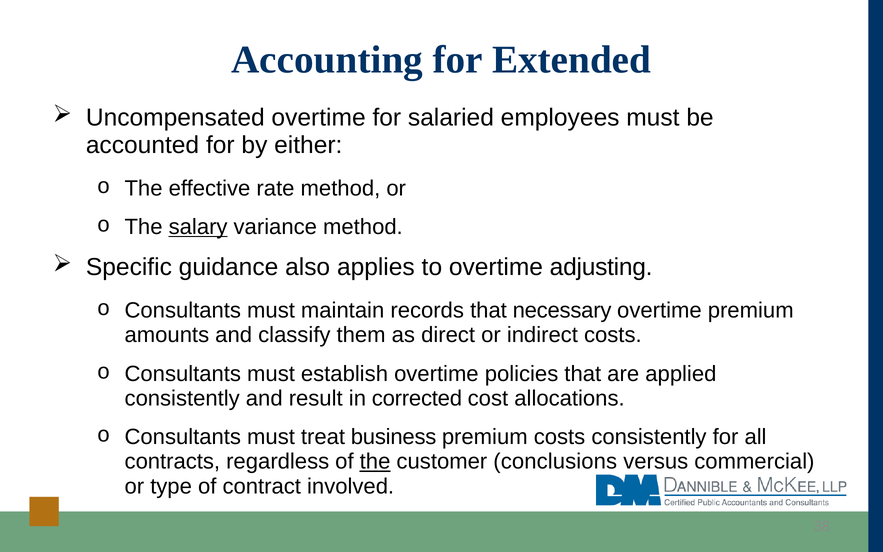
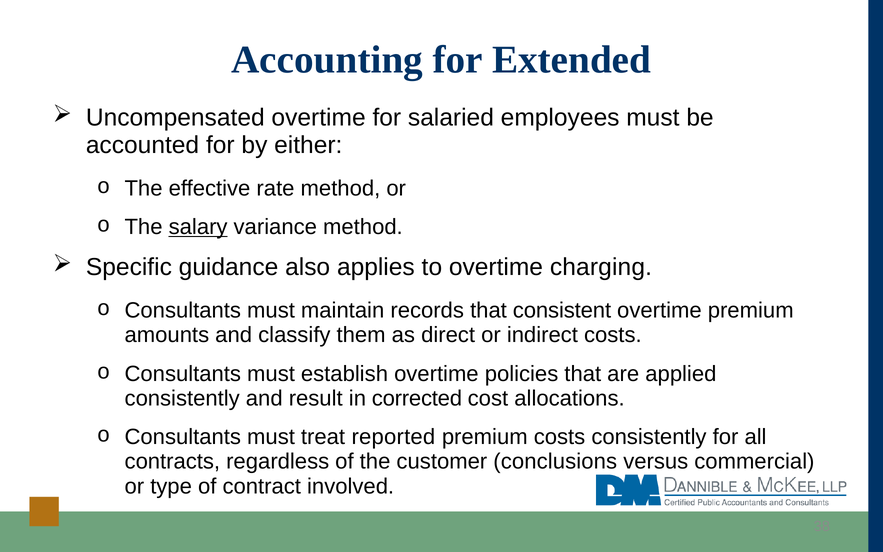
adjusting: adjusting -> charging
necessary: necessary -> consistent
business: business -> reported
the at (375, 462) underline: present -> none
